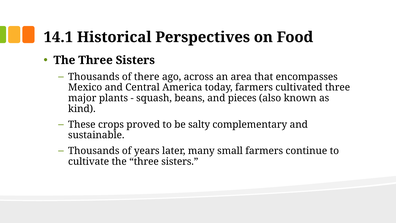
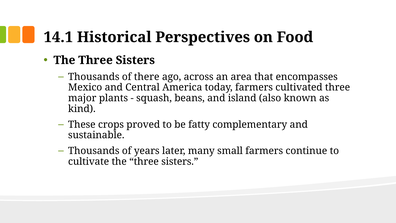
pieces: pieces -> island
salty: salty -> fatty
